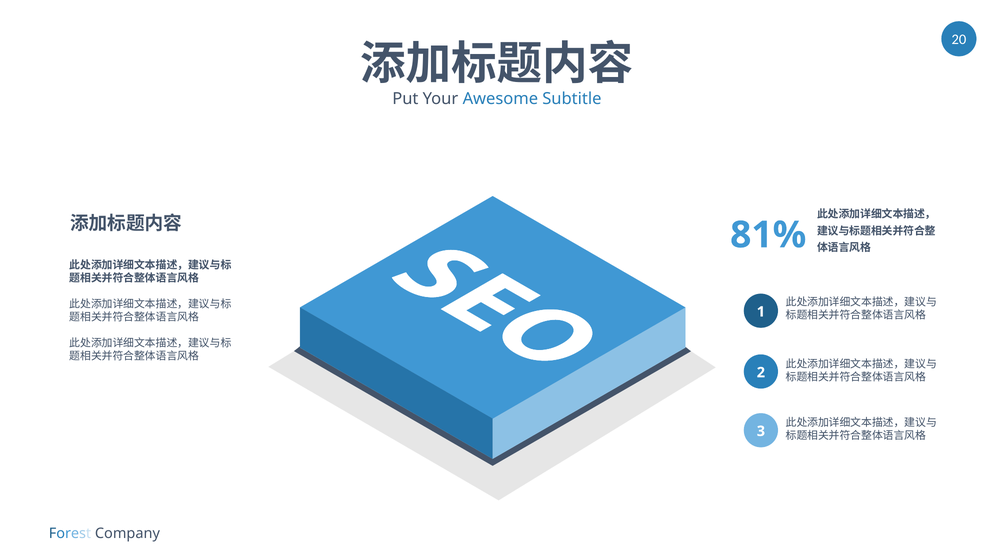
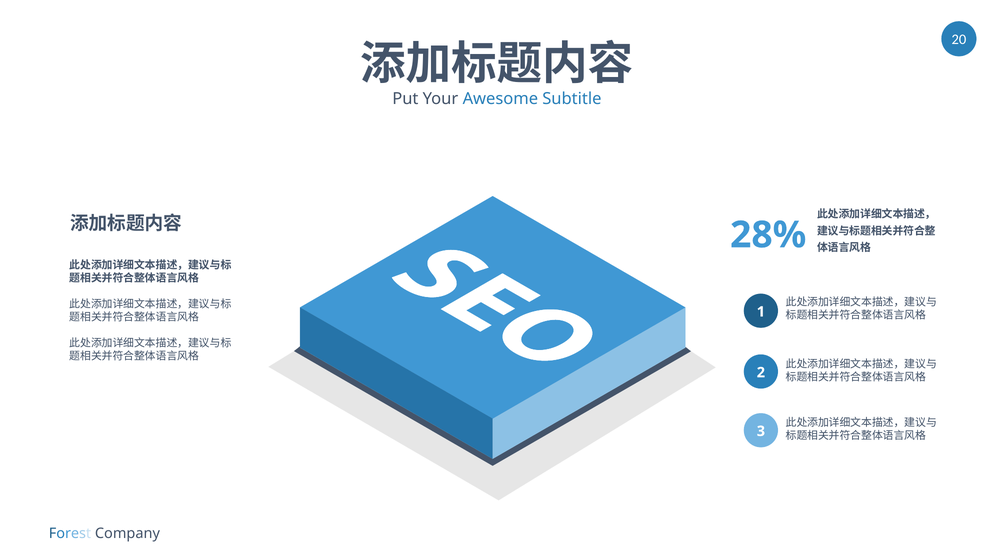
81%: 81% -> 28%
